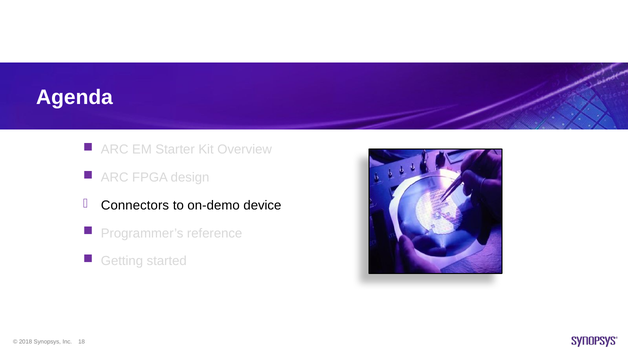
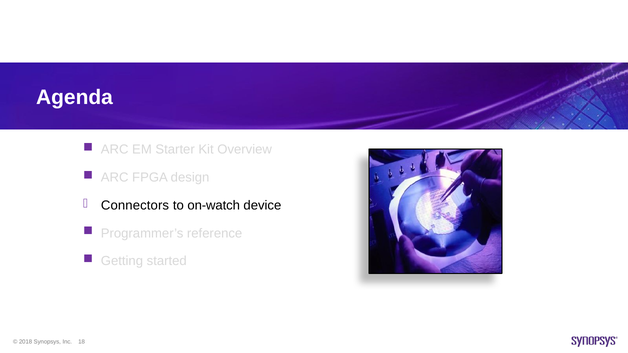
on-demo: on-demo -> on-watch
